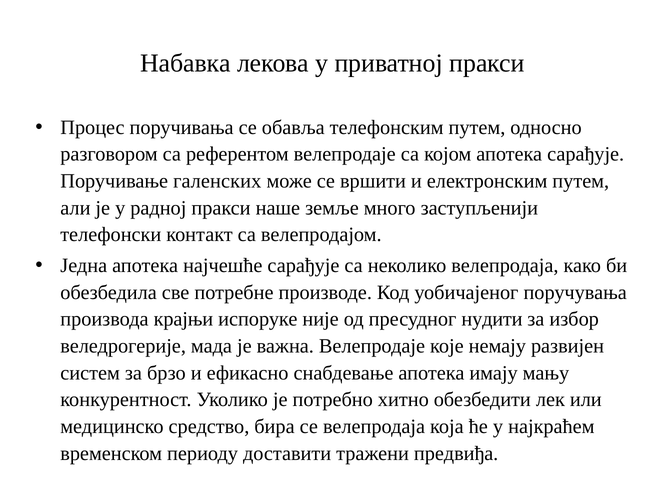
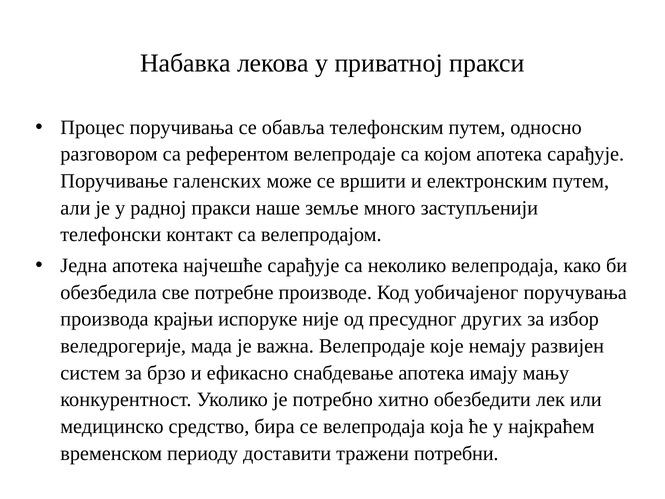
нудити: нудити -> других
предвиђа: предвиђа -> потребни
